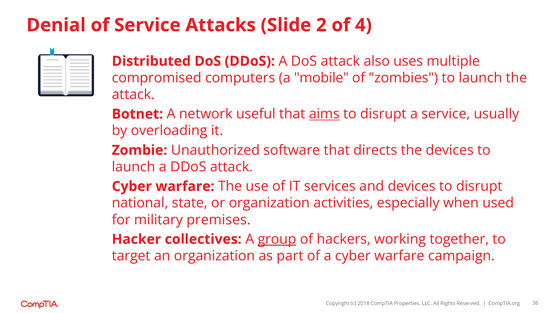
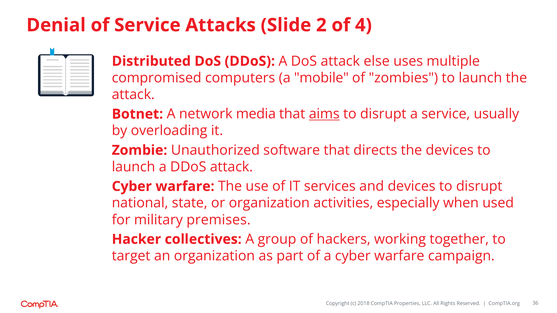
also: also -> else
useful: useful -> media
group underline: present -> none
